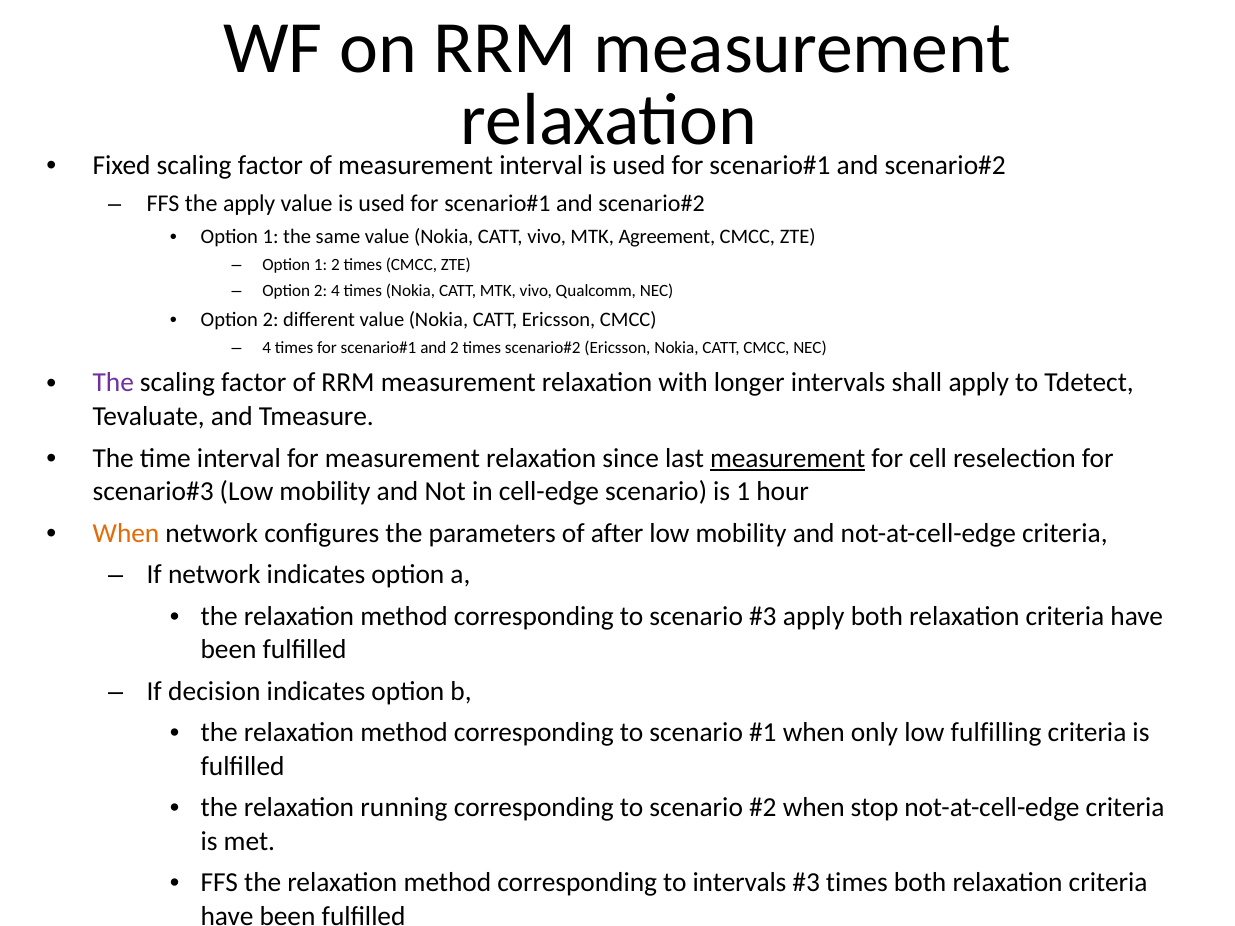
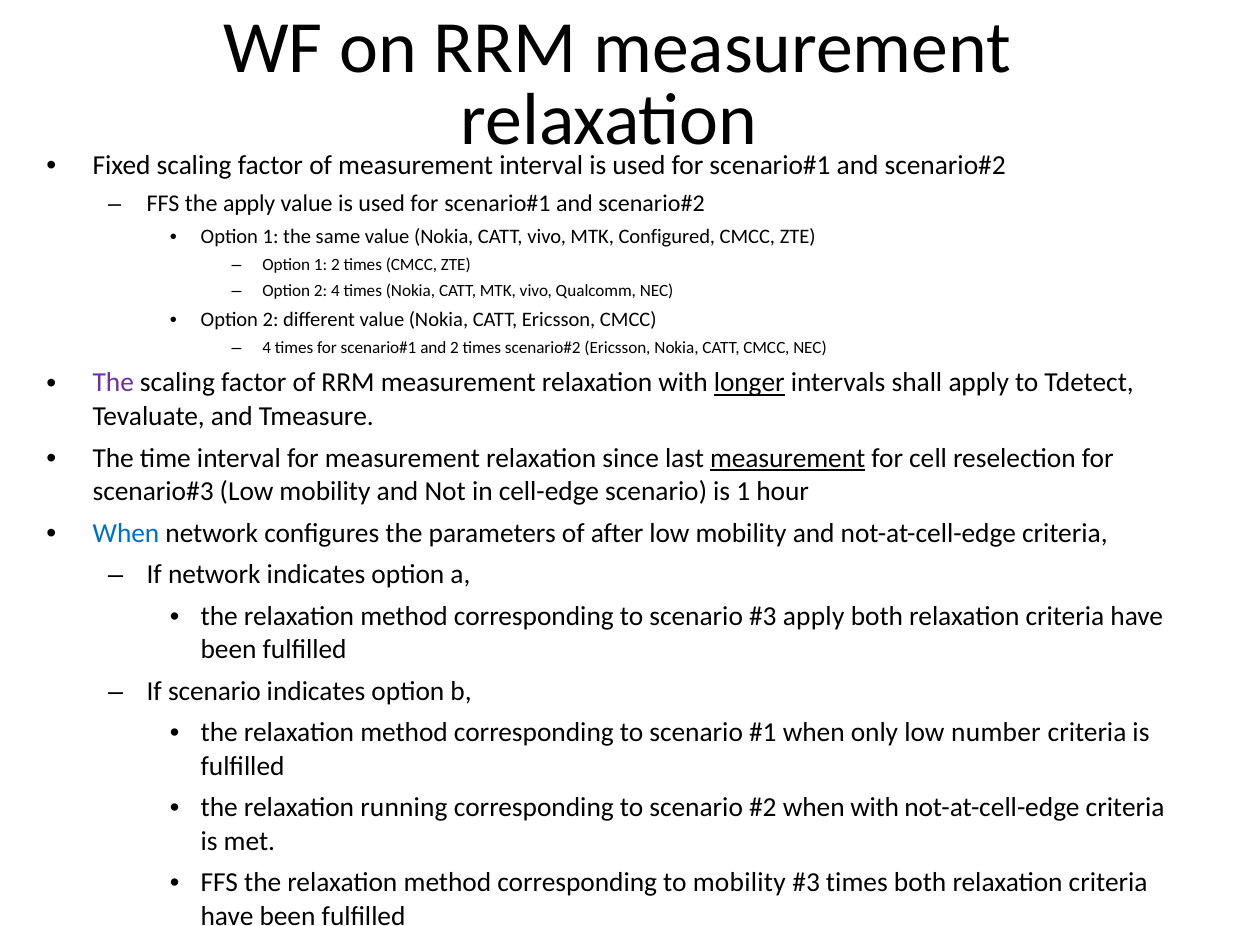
Agreement: Agreement -> Configured
longer underline: none -> present
When at (126, 534) colour: orange -> blue
If decision: decision -> scenario
fulfilling: fulfilling -> number
when stop: stop -> with
to intervals: intervals -> mobility
